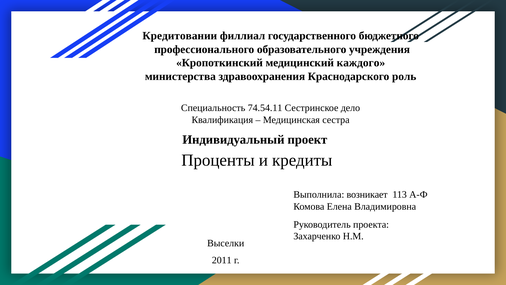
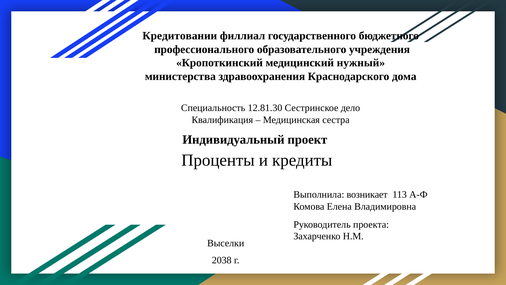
каждого: каждого -> нужный
роль: роль -> дома
74.54.11: 74.54.11 -> 12.81.30
2011: 2011 -> 2038
